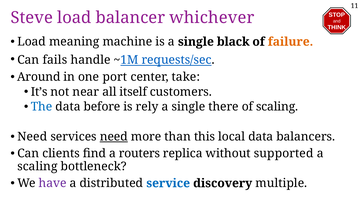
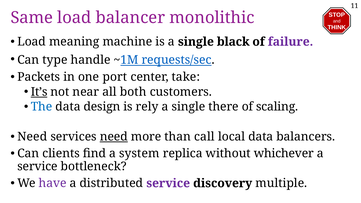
Steve: Steve -> Same
whichever: whichever -> monolithic
failure colour: orange -> purple
fails: fails -> type
Around: Around -> Packets
It’s underline: none -> present
itself: itself -> both
before: before -> design
this: this -> call
routers: routers -> system
supported: supported -> whichever
scaling at (37, 167): scaling -> service
service at (168, 183) colour: blue -> purple
